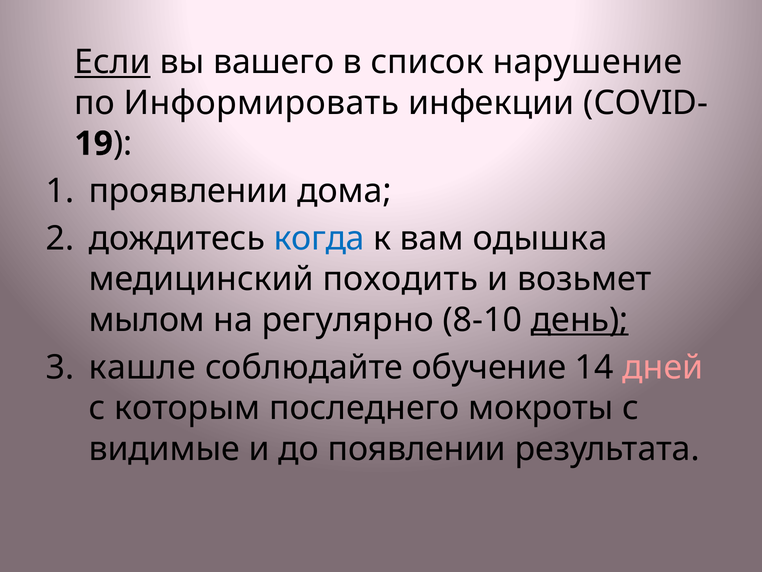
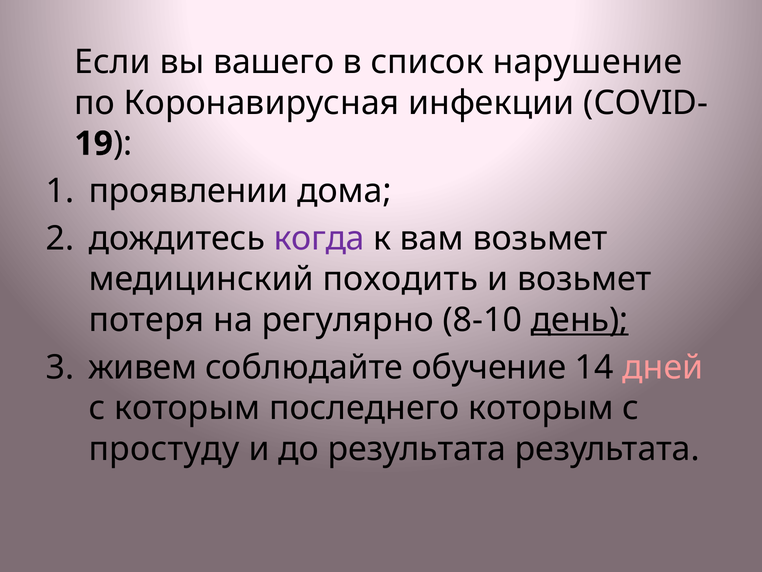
Если underline: present -> none
Информировать: Информировать -> Коронавирусная
когда colour: blue -> purple
вам одышка: одышка -> возьмет
мылом: мылом -> потеря
кашле: кашле -> живем
последнего мокроты: мокроты -> которым
видимые: видимые -> простуду
до появлении: появлении -> результата
